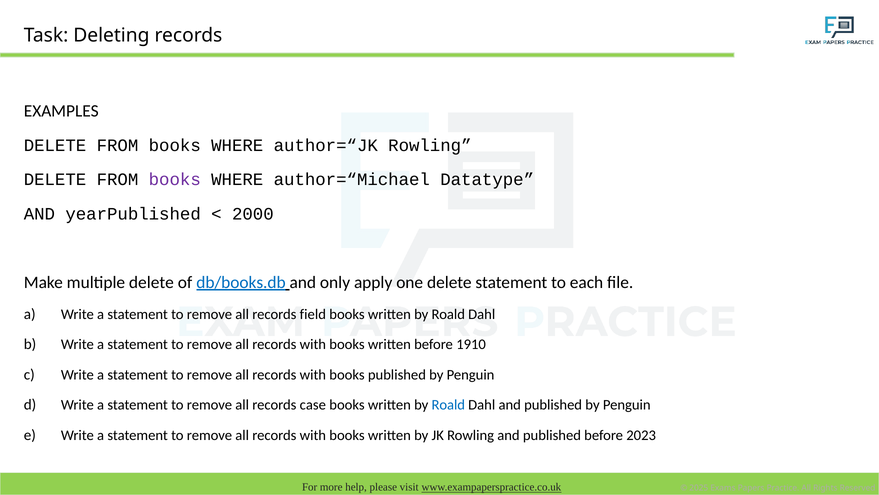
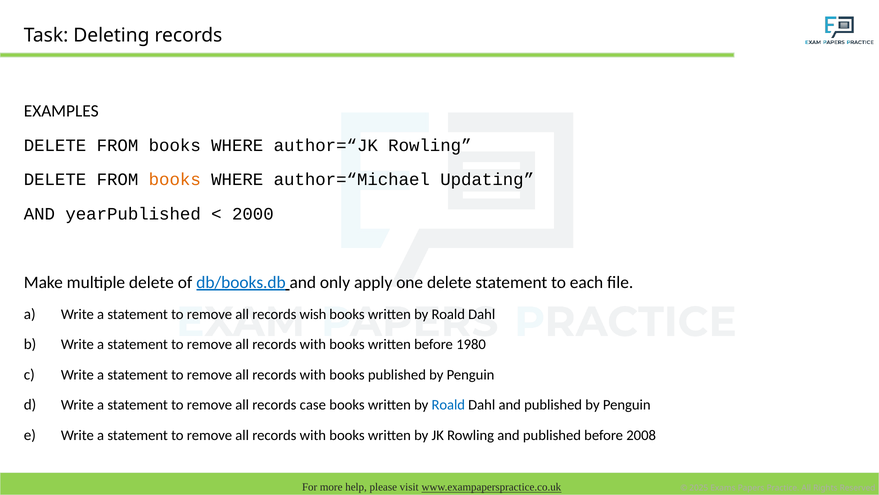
books at (175, 179) colour: purple -> orange
Datatype: Datatype -> Updating
field: field -> wish
1910: 1910 -> 1980
2023: 2023 -> 2008
